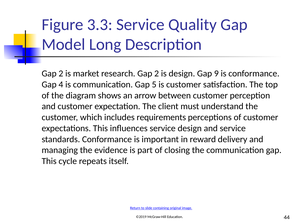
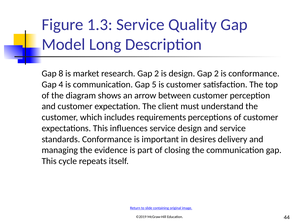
3.3: 3.3 -> 1.3
2 at (61, 74): 2 -> 8
design Gap 9: 9 -> 2
reward: reward -> desires
